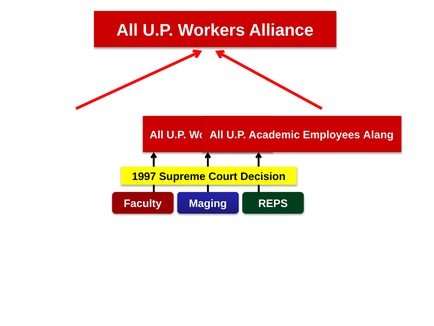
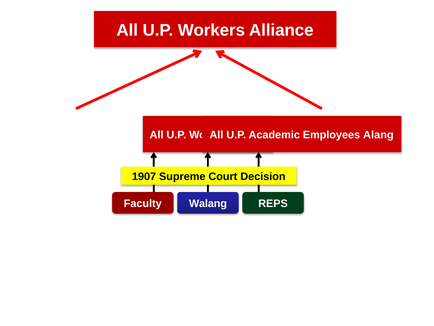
1997: 1997 -> 1907
Maging: Maging -> Walang
